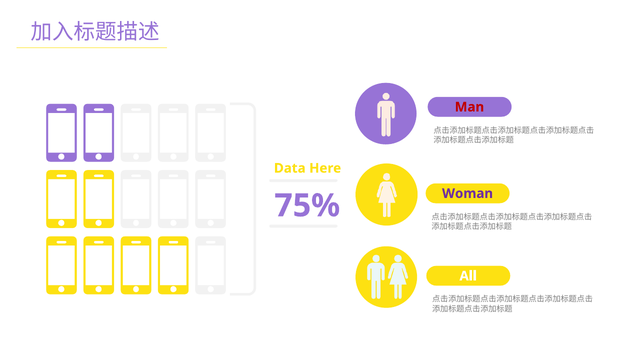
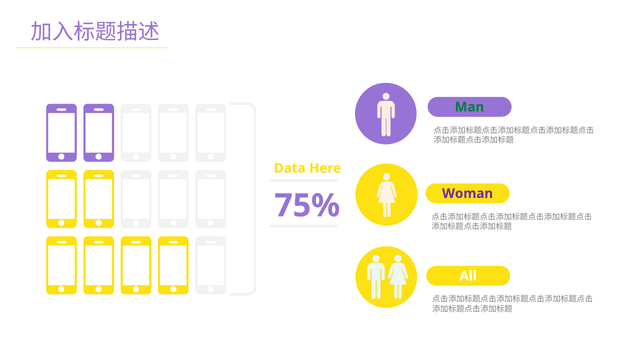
Man colour: red -> green
